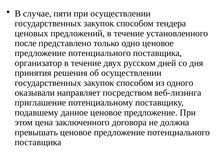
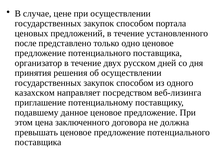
пяти: пяти -> цене
тендера: тендера -> портала
оказывали: оказывали -> казахском
